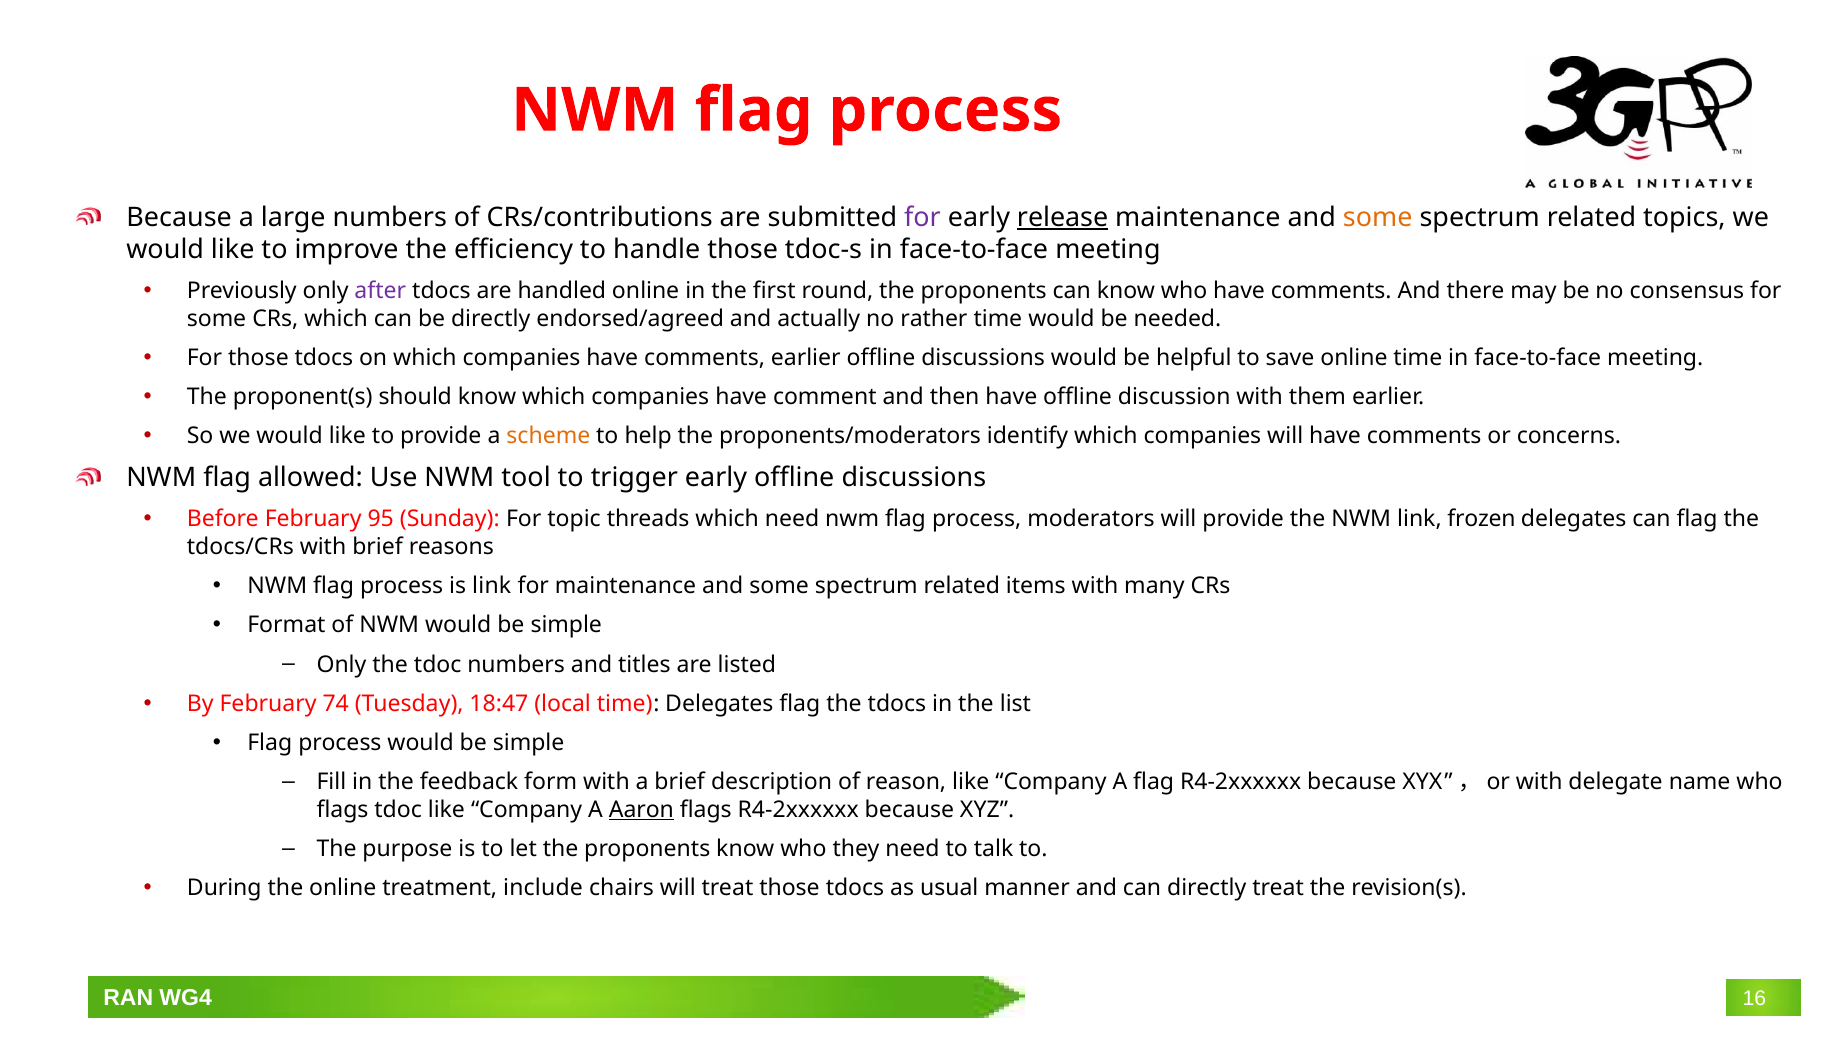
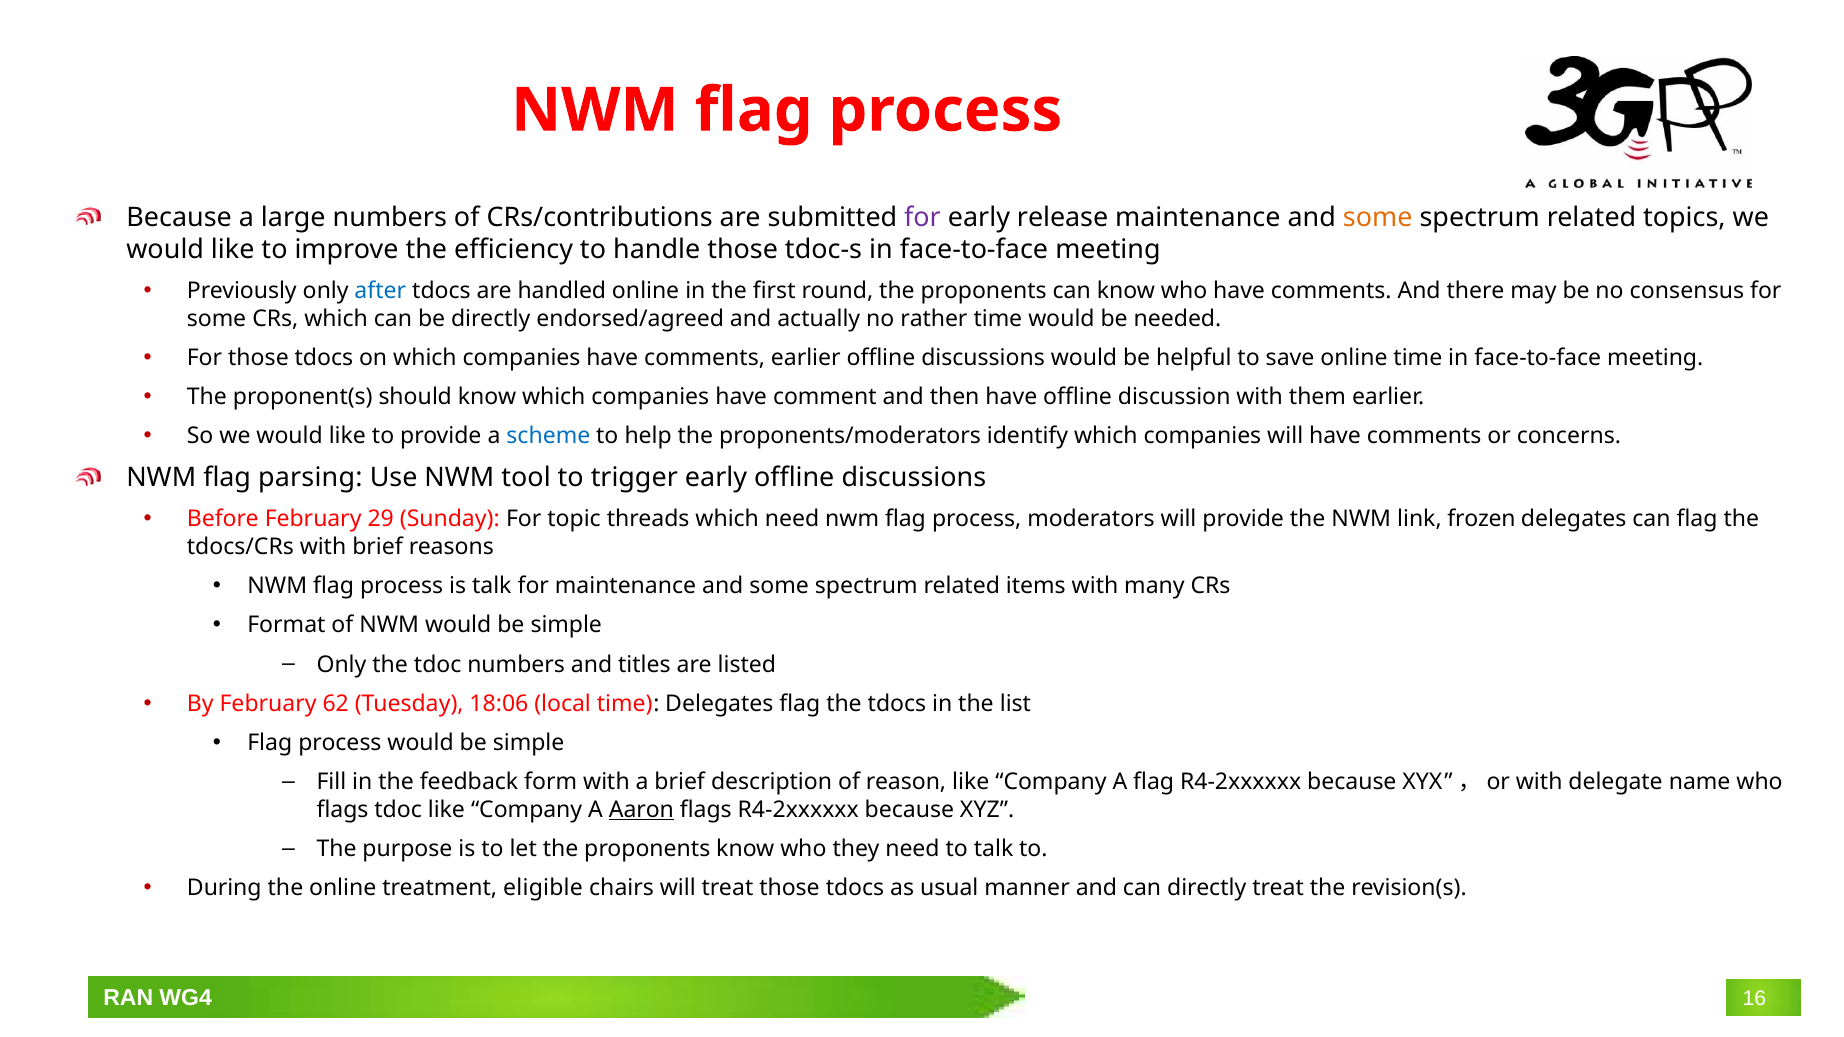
release underline: present -> none
after colour: purple -> blue
scheme colour: orange -> blue
allowed: allowed -> parsing
95: 95 -> 29
is link: link -> talk
74: 74 -> 62
18:47: 18:47 -> 18:06
include: include -> eligible
